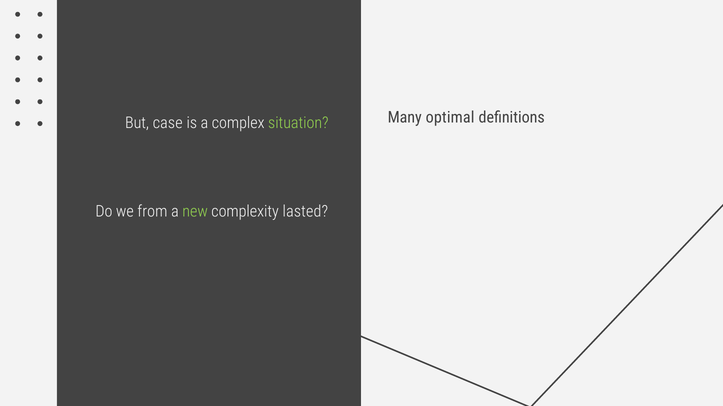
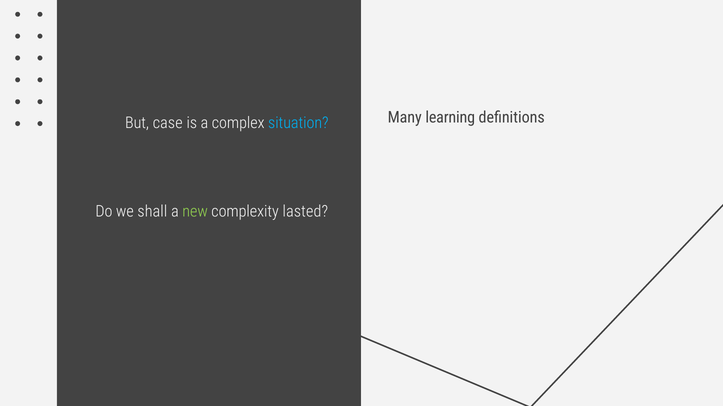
situation colour: light green -> light blue
optimal: optimal -> learning
from: from -> shall
